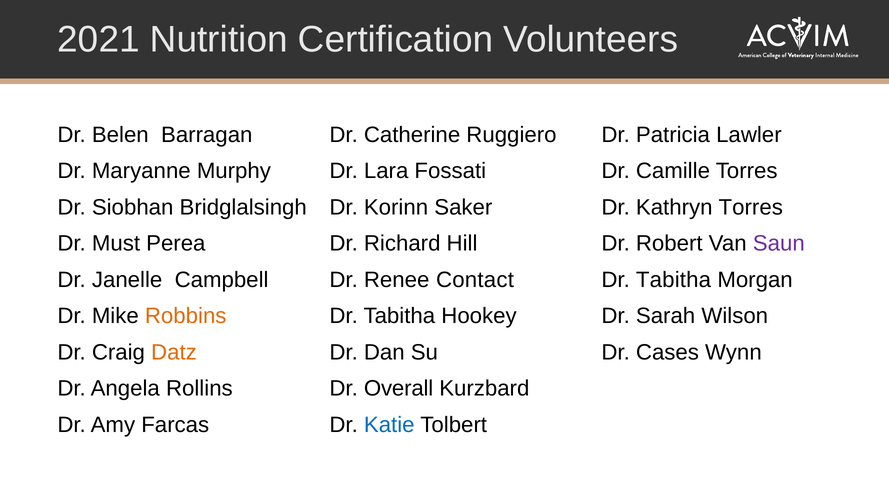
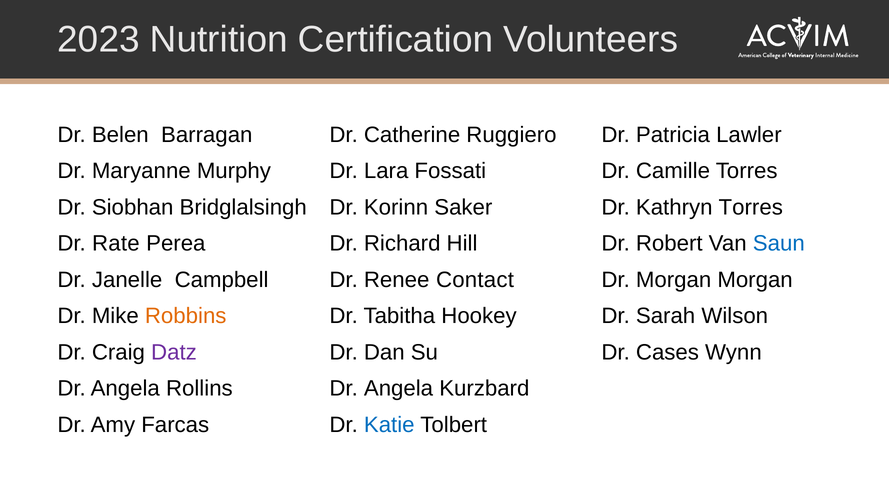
2021: 2021 -> 2023
Must: Must -> Rate
Saun colour: purple -> blue
Tabitha at (674, 280): Tabitha -> Morgan
Datz colour: orange -> purple
Overall at (399, 389): Overall -> Angela
